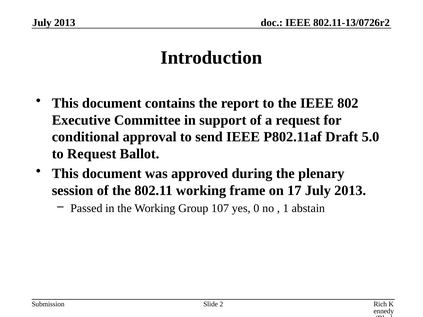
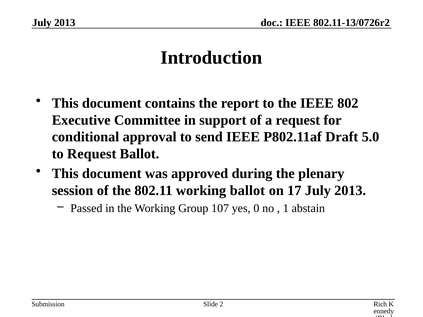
working frame: frame -> ballot
